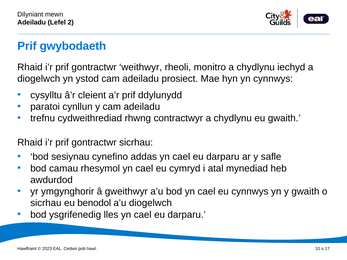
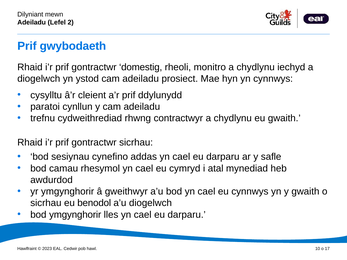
weithwyr: weithwyr -> domestig
bod ysgrifenedig: ysgrifenedig -> ymgynghorir
